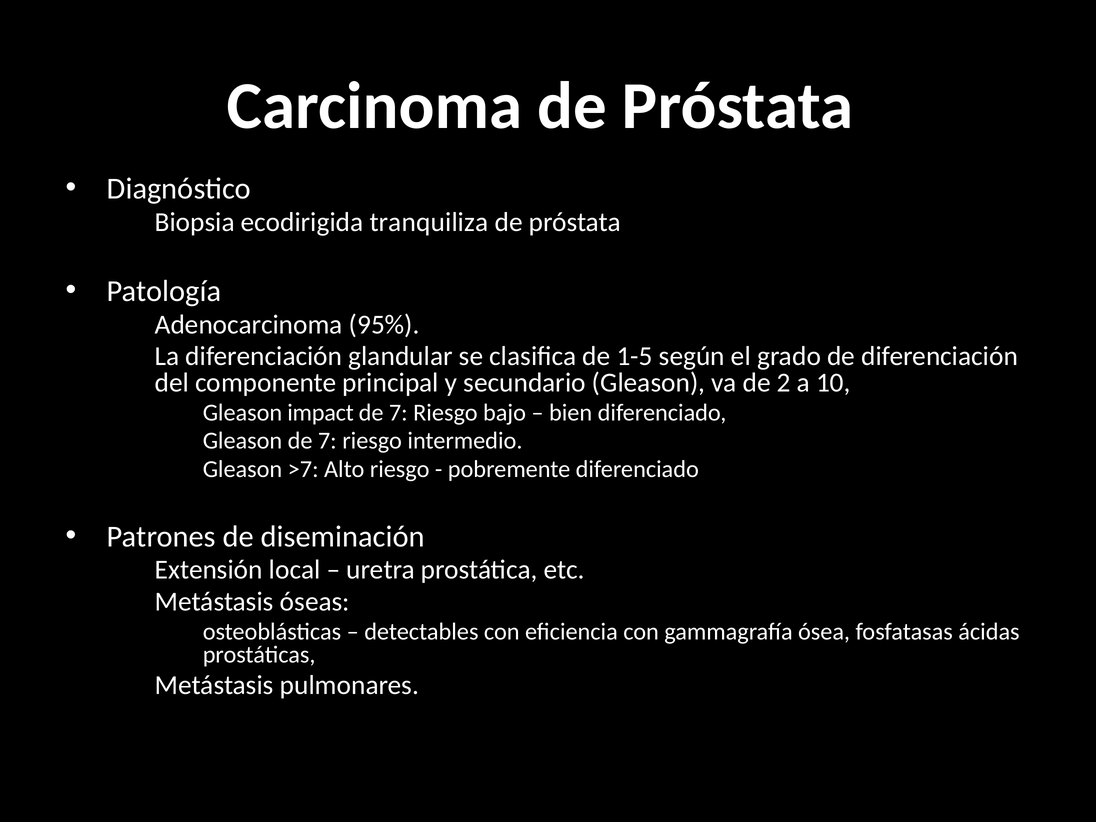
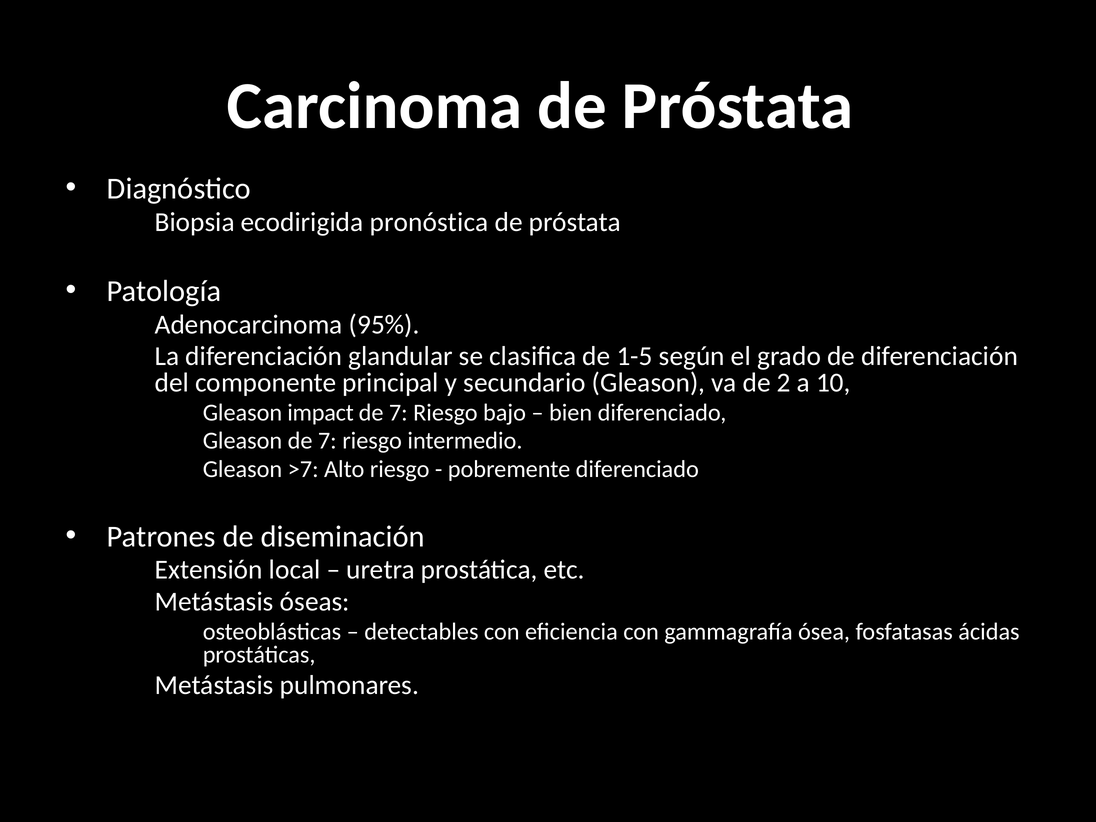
tranquiliza: tranquiliza -> pronóstica
